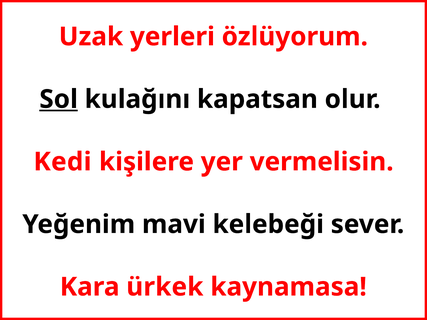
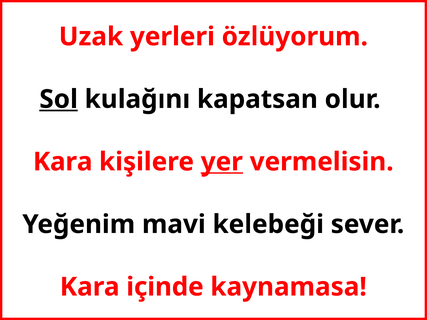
Kedi at (62, 162): Kedi -> Kara
yer underline: none -> present
ürkek: ürkek -> içinde
